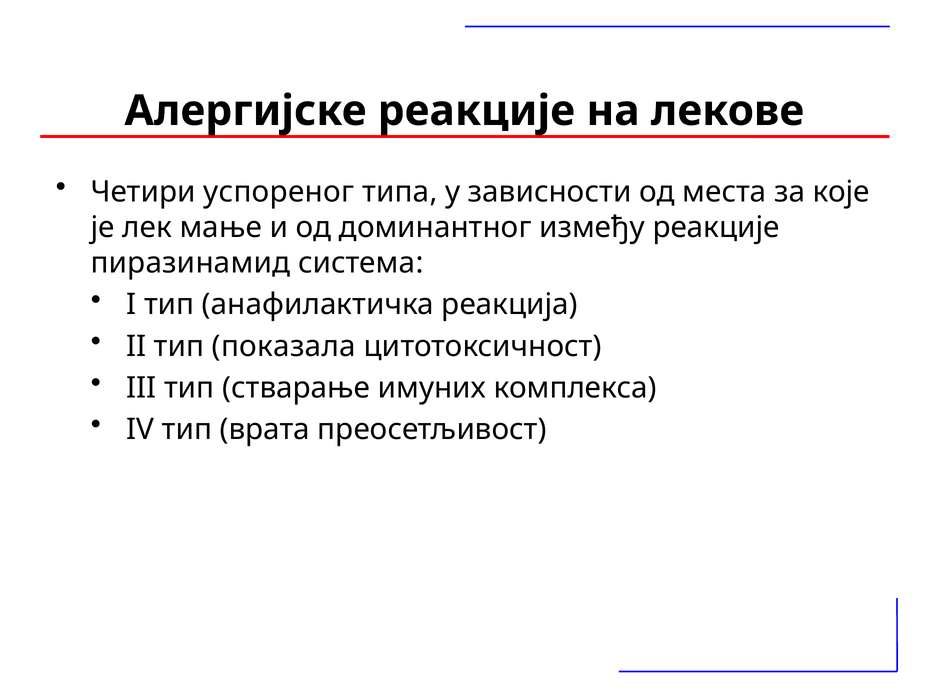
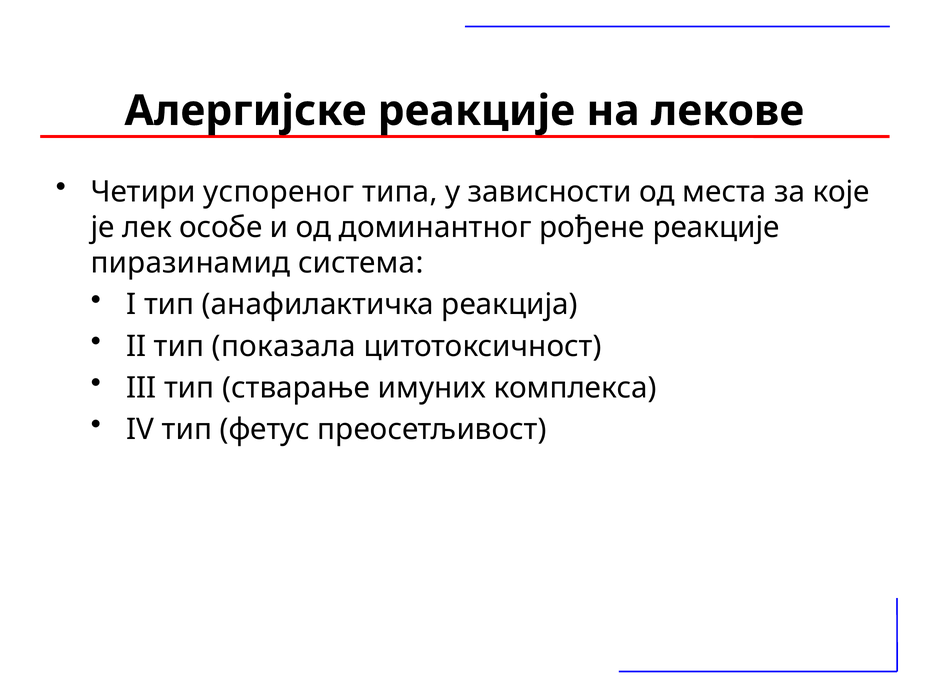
мање: мање -> особе
између: између -> рођене
врата: врата -> фетус
